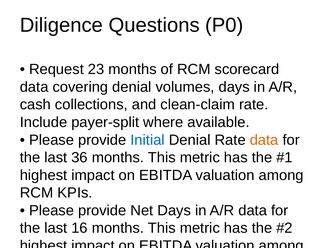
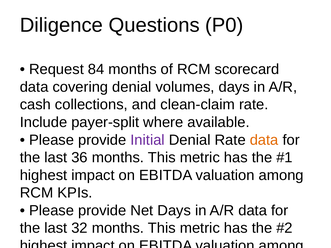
23: 23 -> 84
Initial colour: blue -> purple
16: 16 -> 32
